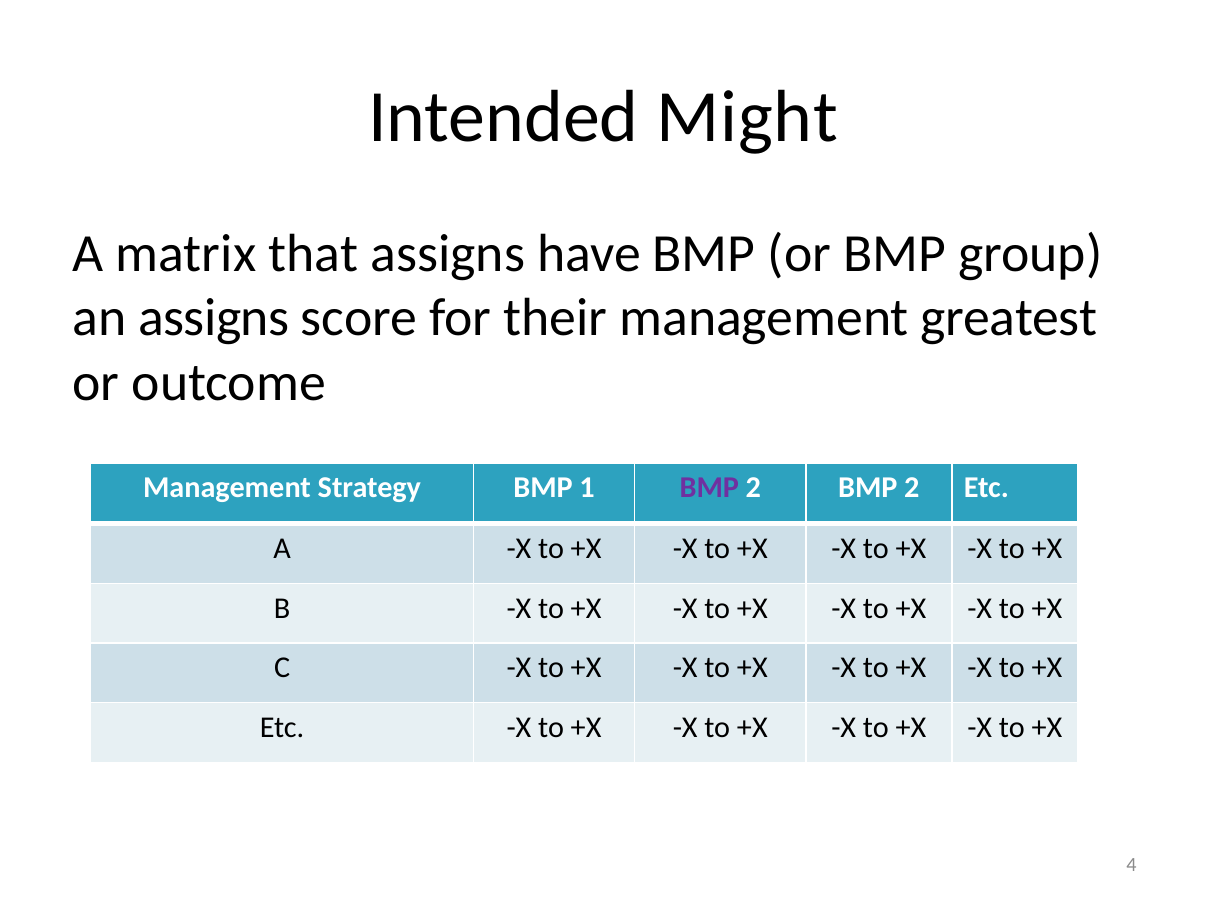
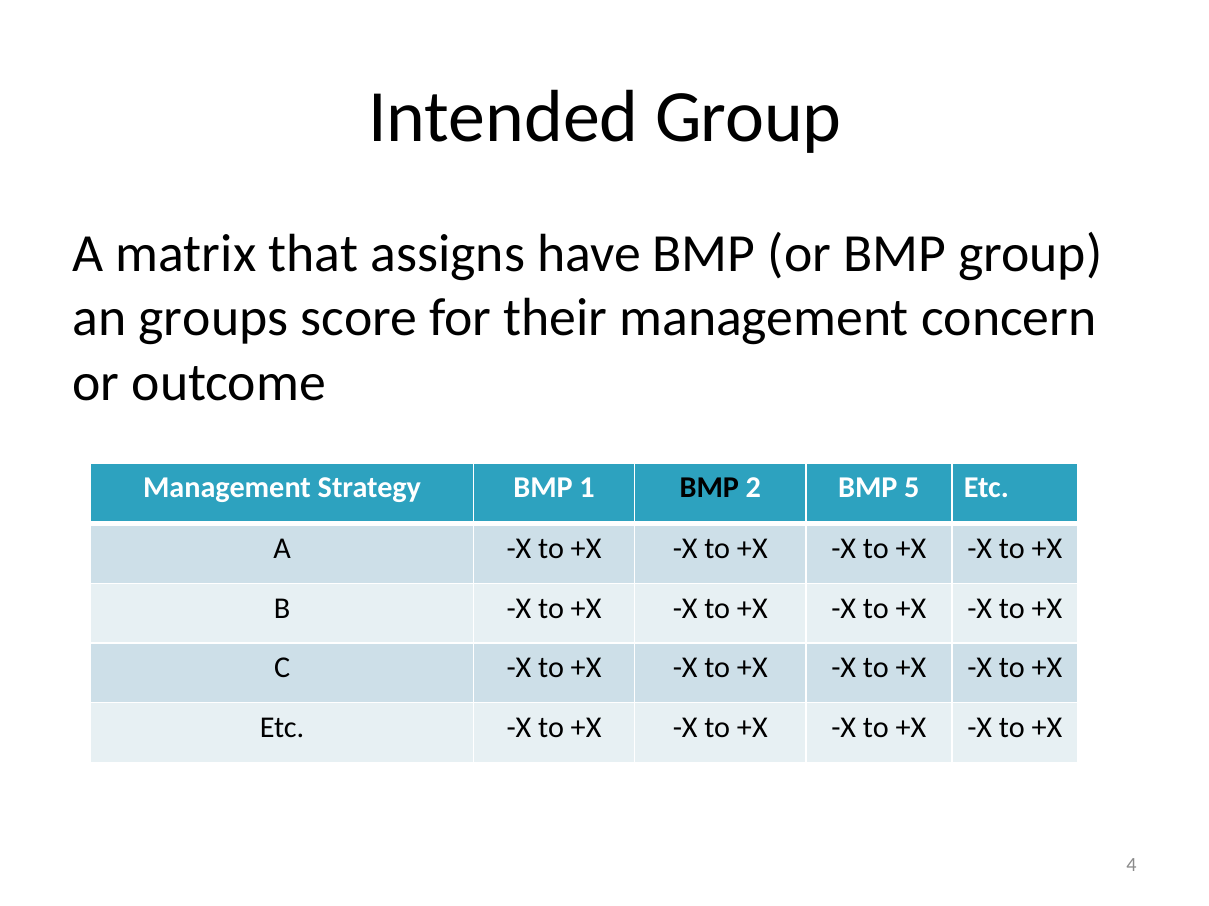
Intended Might: Might -> Group
an assigns: assigns -> groups
greatest: greatest -> concern
BMP at (709, 488) colour: purple -> black
2 BMP 2: 2 -> 5
